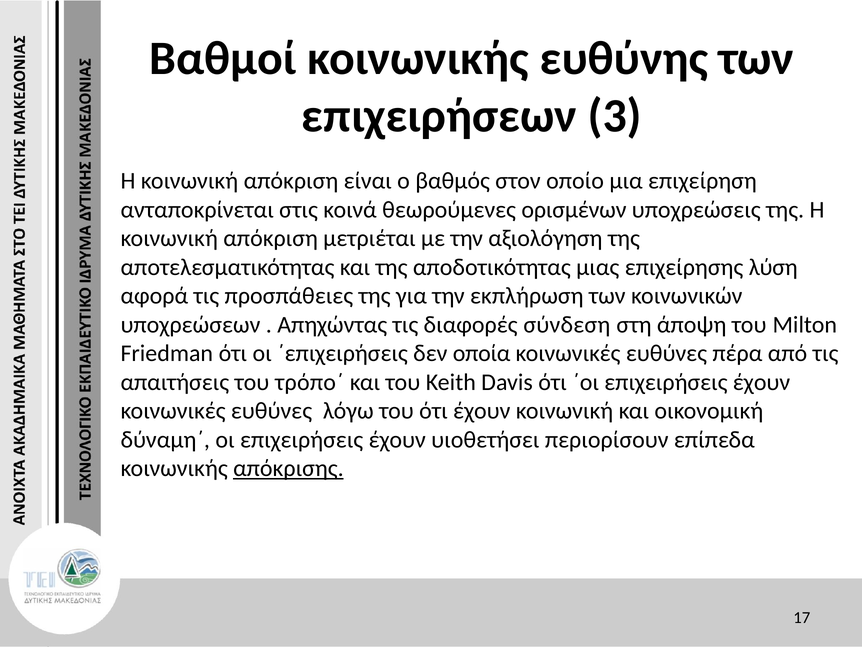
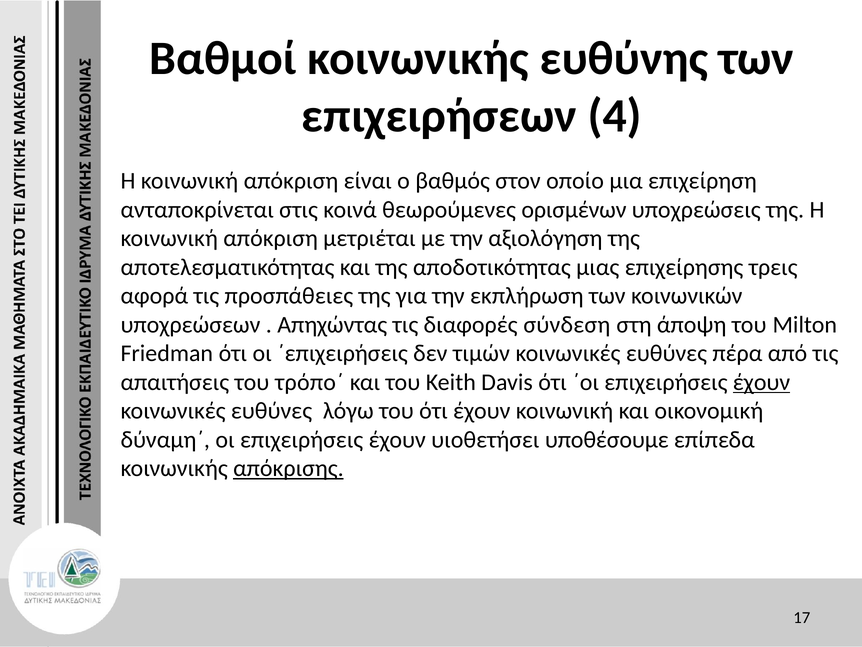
3: 3 -> 4
λύση: λύση -> τρεις
οποία: οποία -> τιμών
έχουν at (762, 382) underline: none -> present
περιορίσουν: περιορίσουν -> υποθέσουμε
